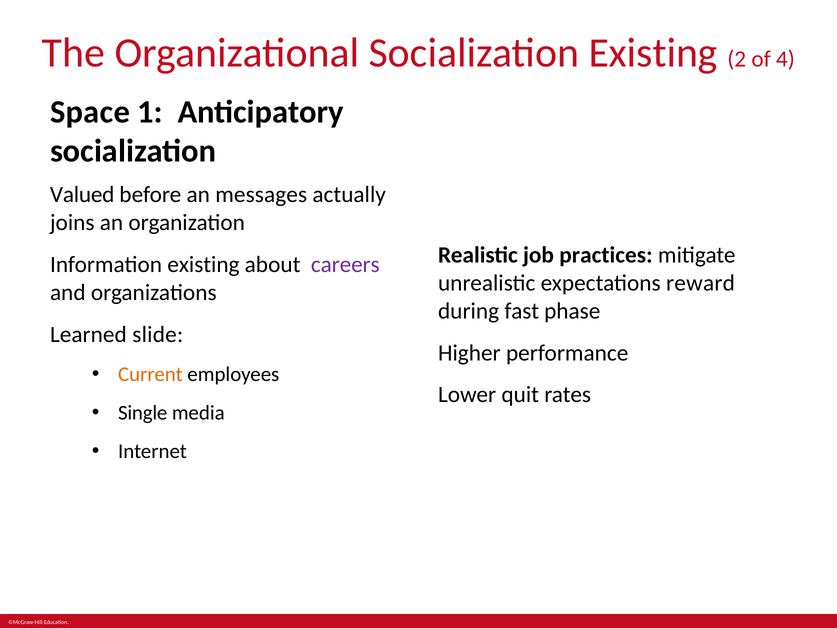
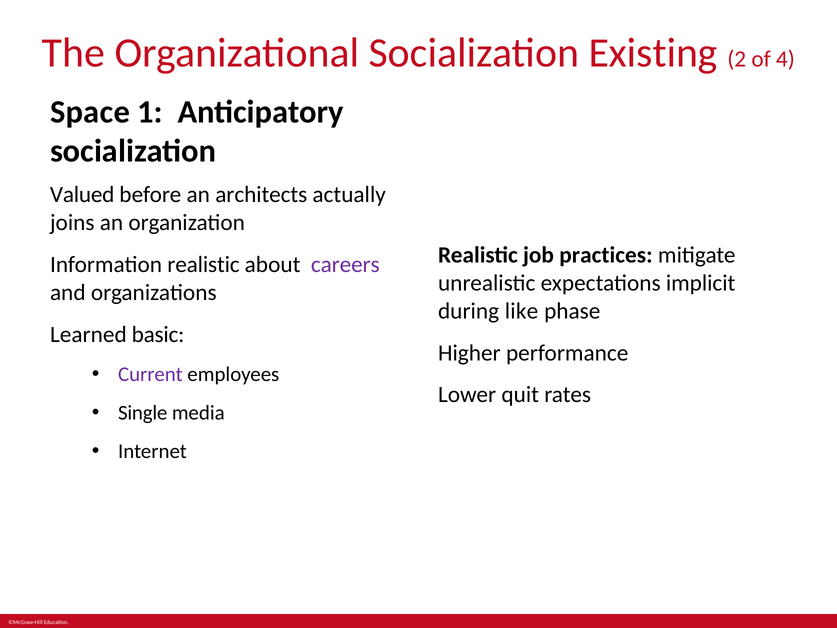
messages: messages -> architects
Information existing: existing -> realistic
reward: reward -> implicit
fast: fast -> like
slide: slide -> basic
Current colour: orange -> purple
